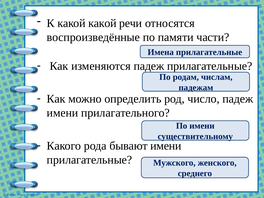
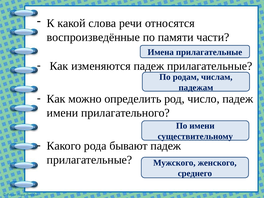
какой какой: какой -> слова
бывают имени: имени -> падеж
